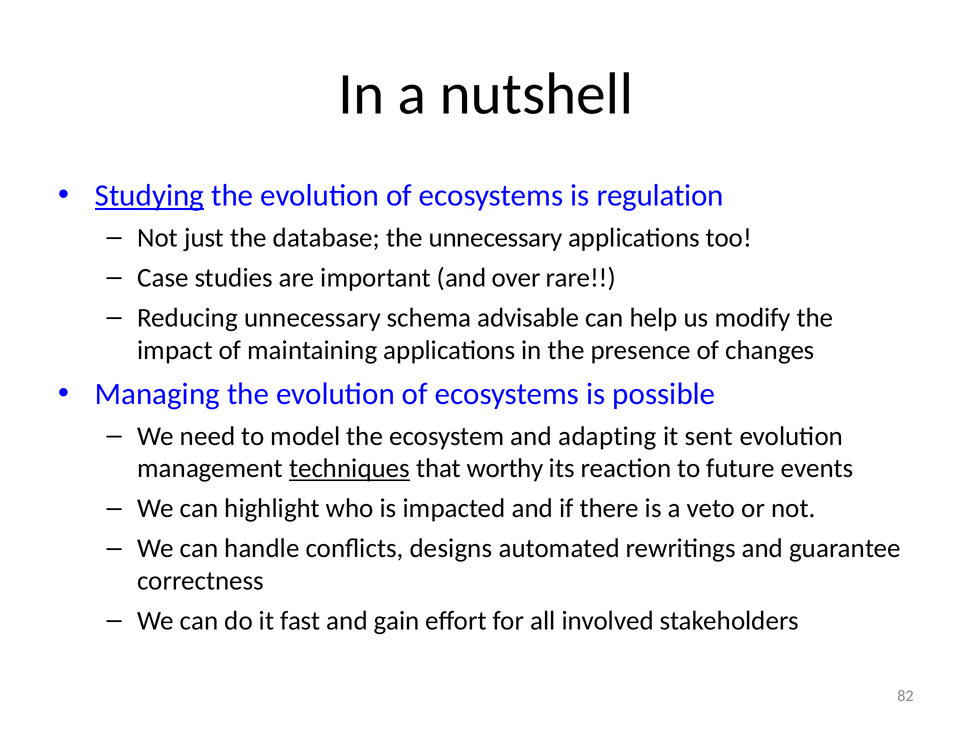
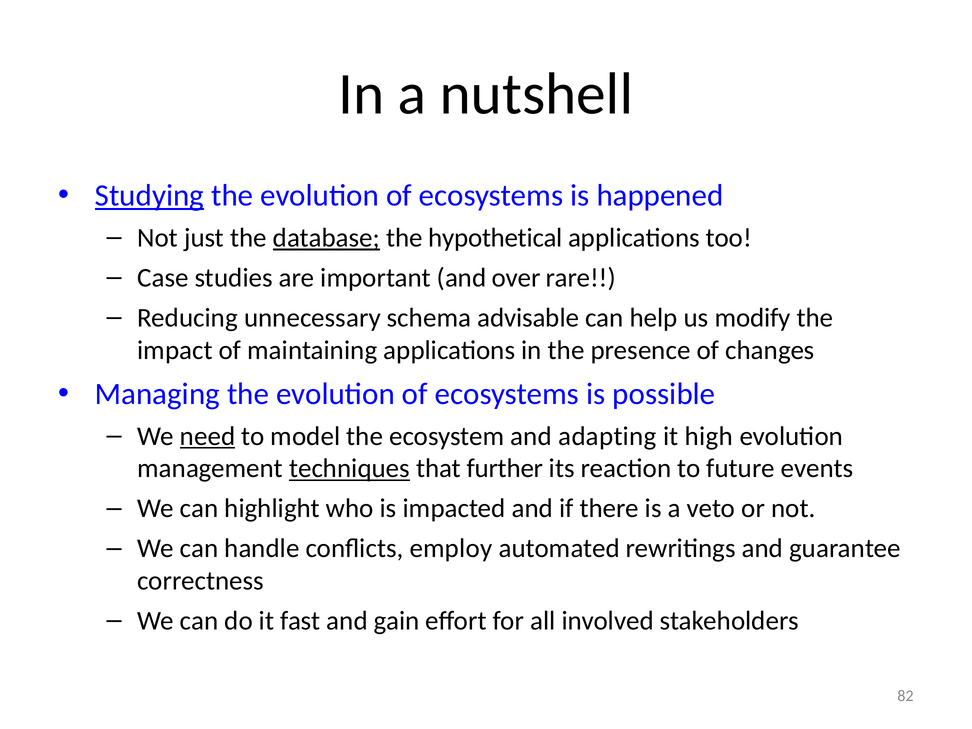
regulation: regulation -> happened
database underline: none -> present
the unnecessary: unnecessary -> hypothetical
need underline: none -> present
sent: sent -> high
worthy: worthy -> further
designs: designs -> employ
